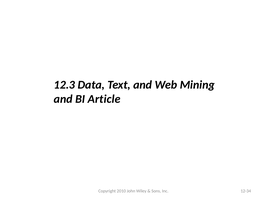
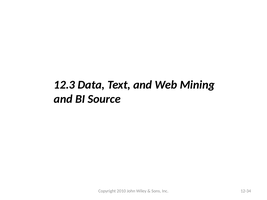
Article: Article -> Source
